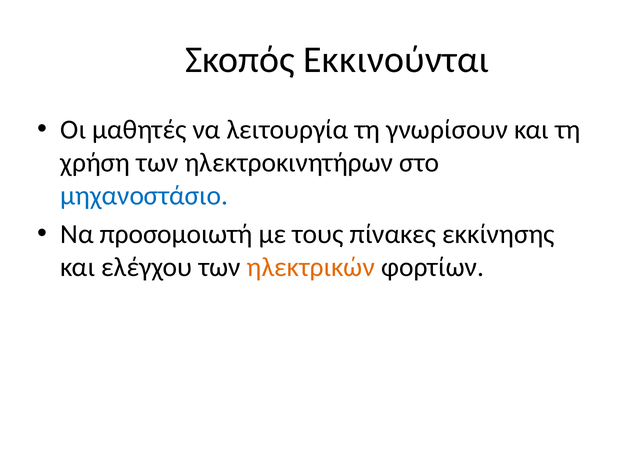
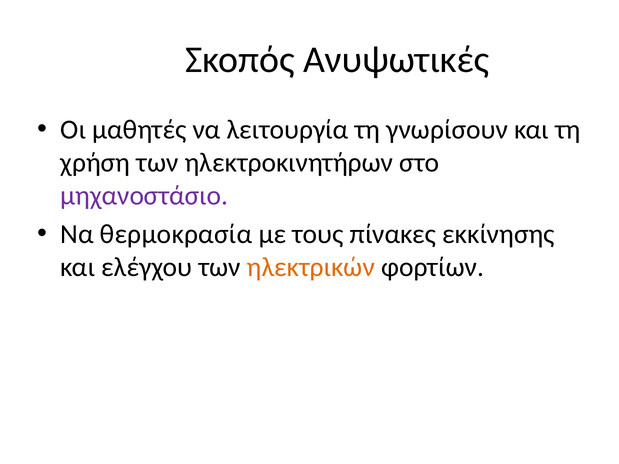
Εκκινούνται: Εκκινούνται -> Ανυψωτικές
μηχανοστάσιο colour: blue -> purple
προσομοιωτή: προσομοιωτή -> θερμοκρασία
